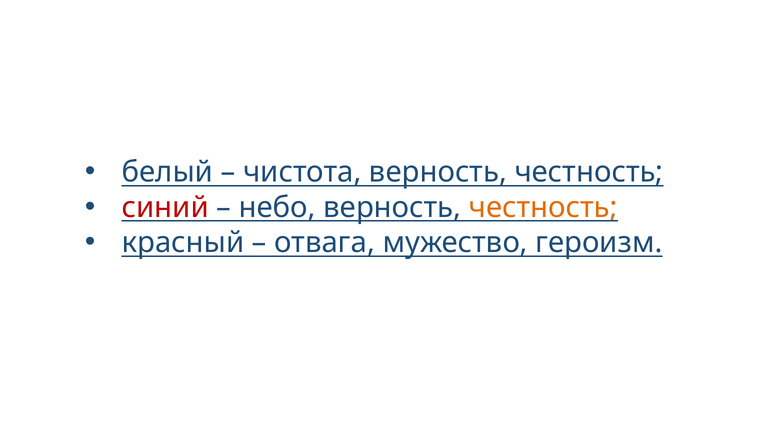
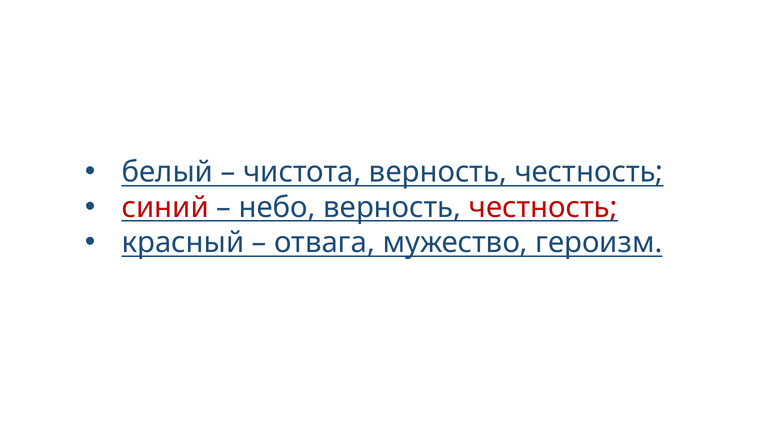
честность at (543, 207) colour: orange -> red
